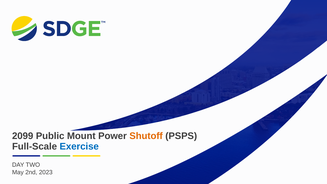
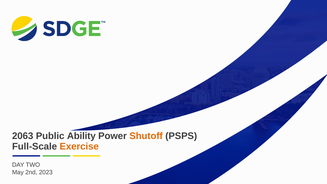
2099: 2099 -> 2063
Mount: Mount -> Ability
Exercise colour: blue -> orange
